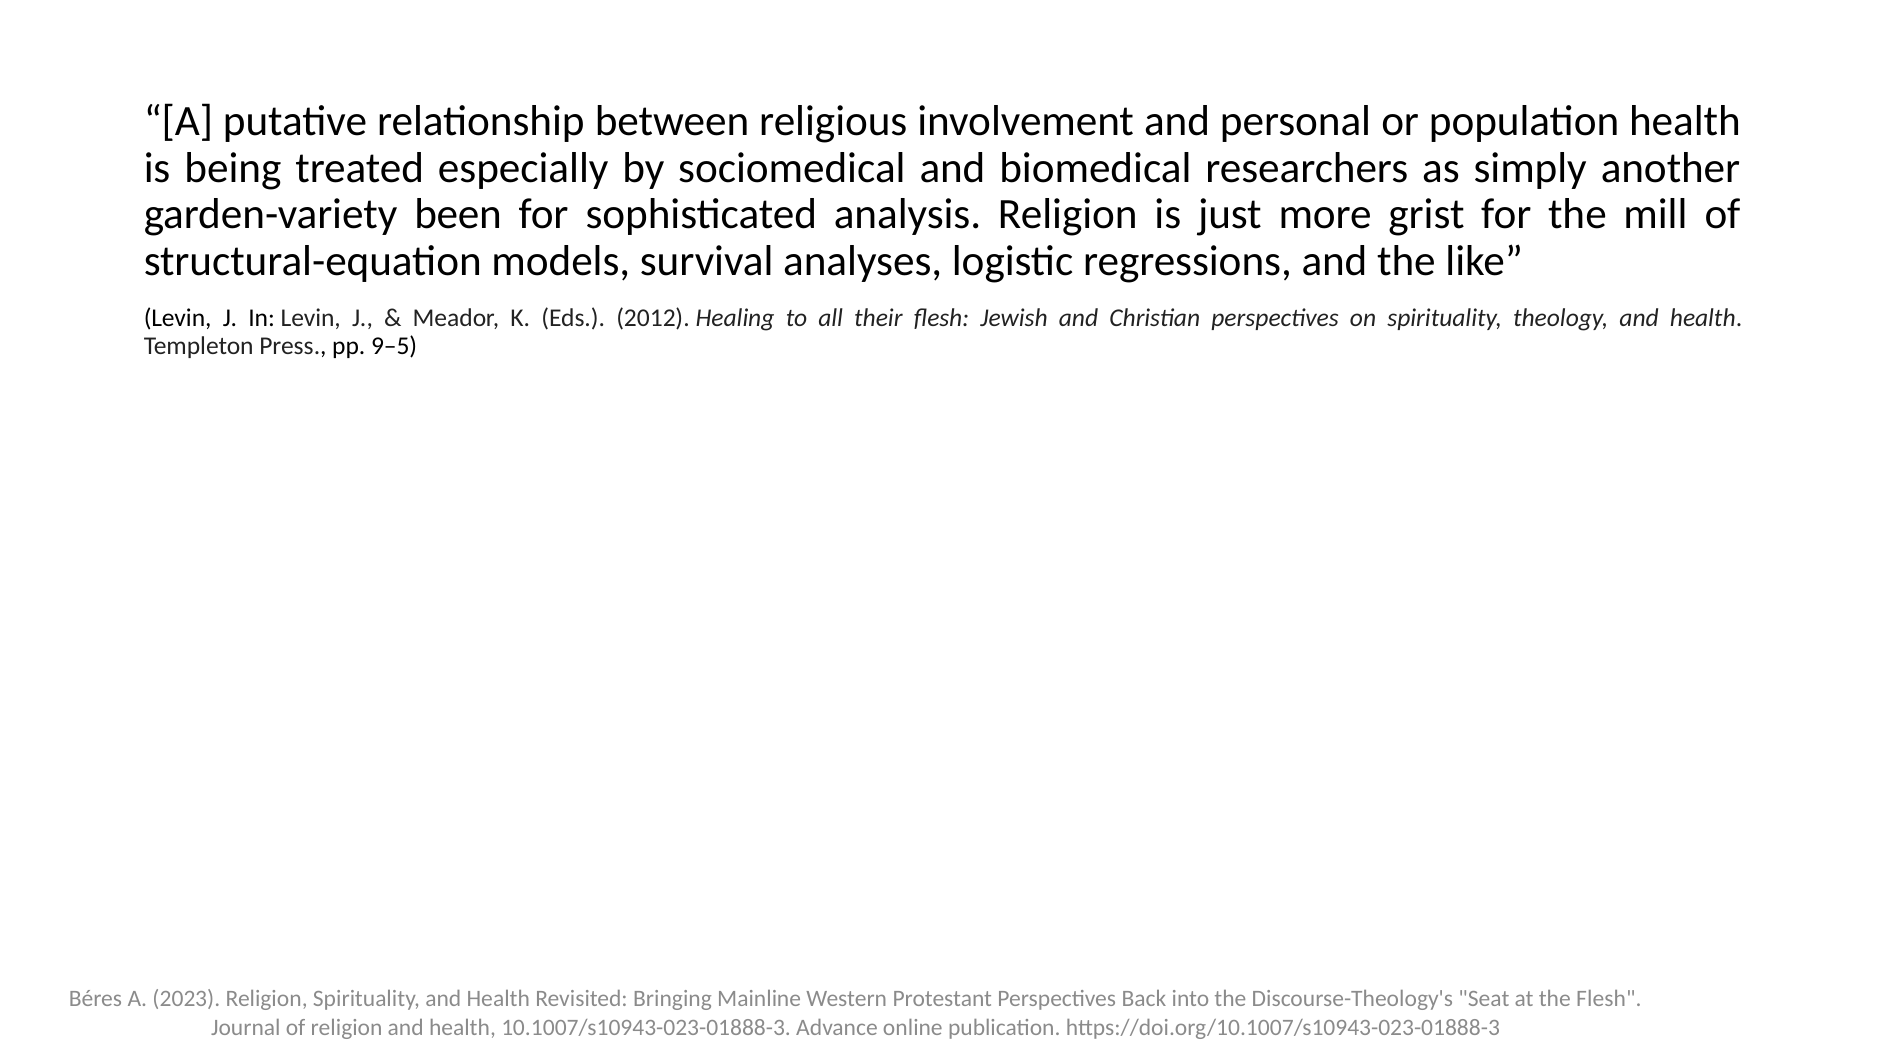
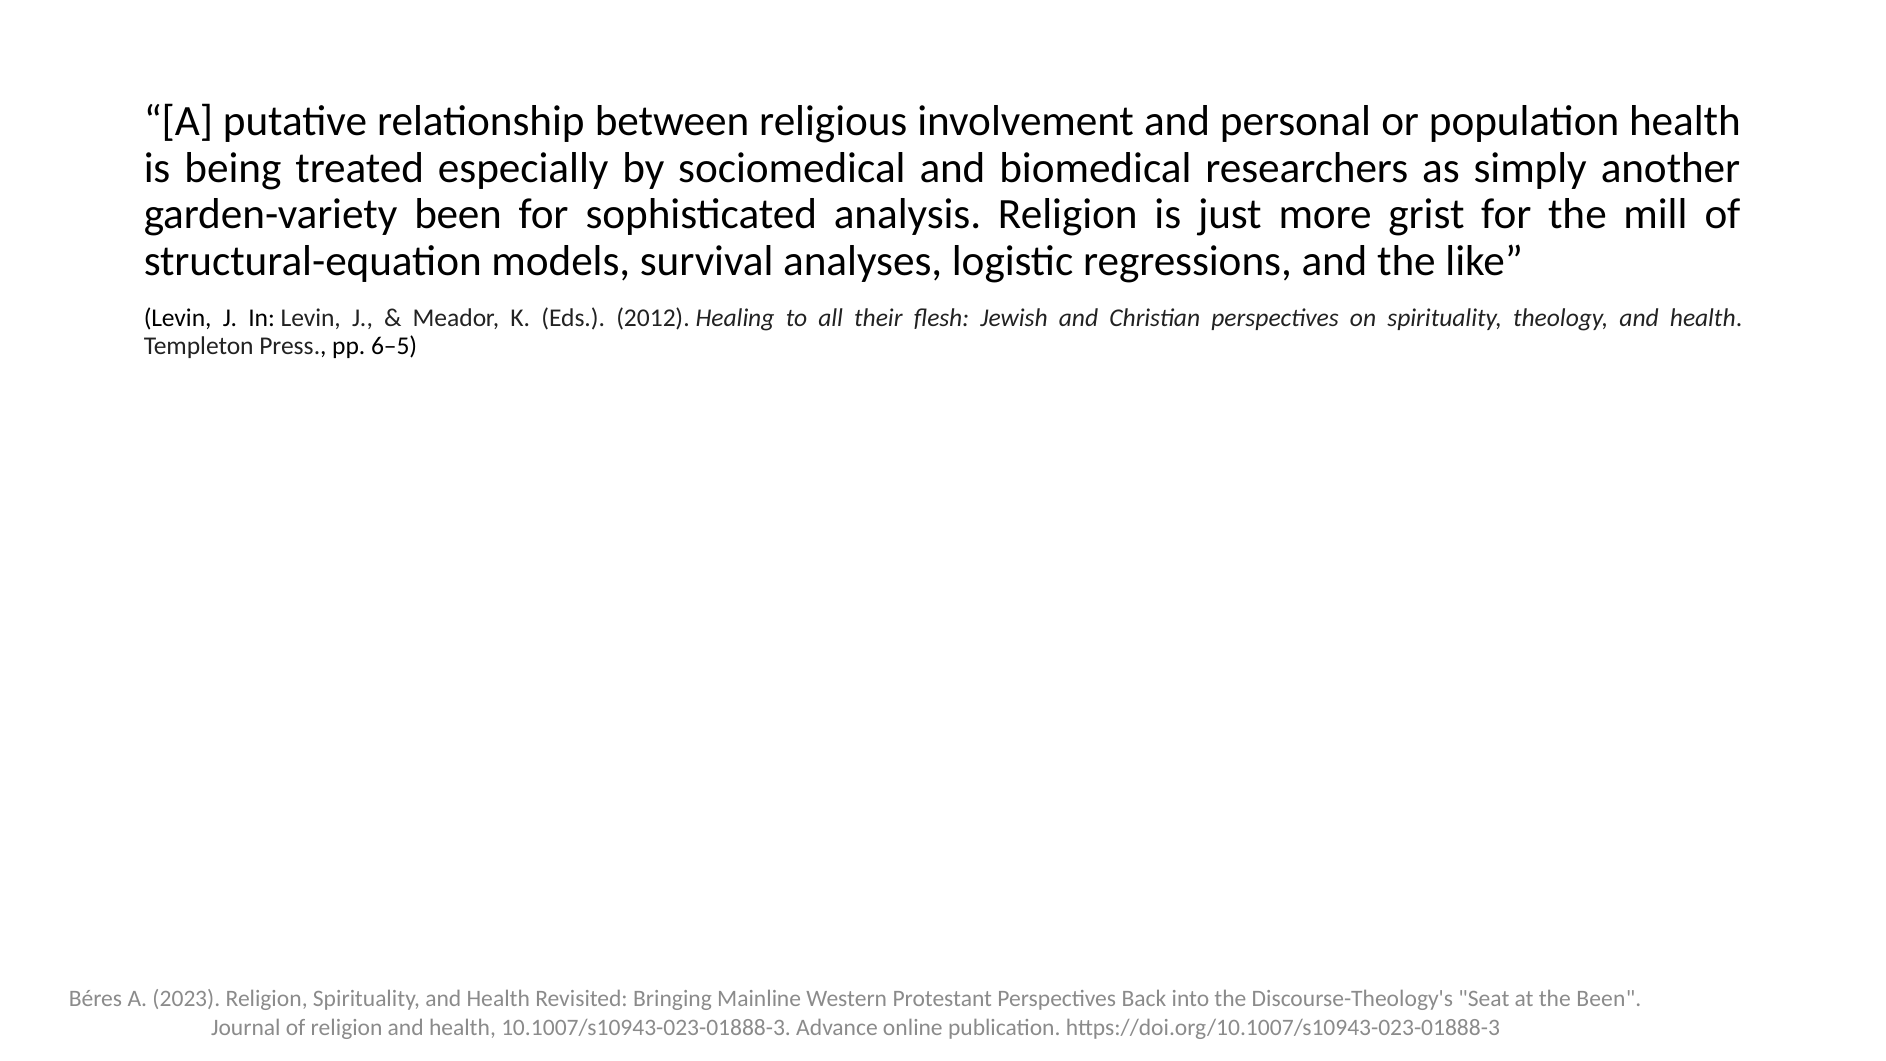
9–5: 9–5 -> 6–5
the Flesh: Flesh -> Been
